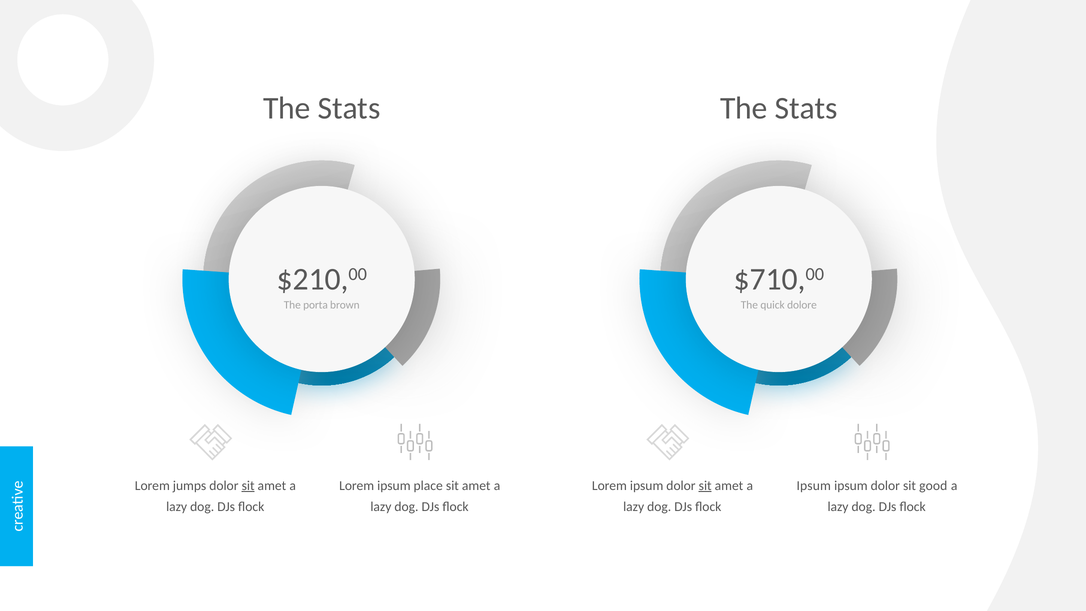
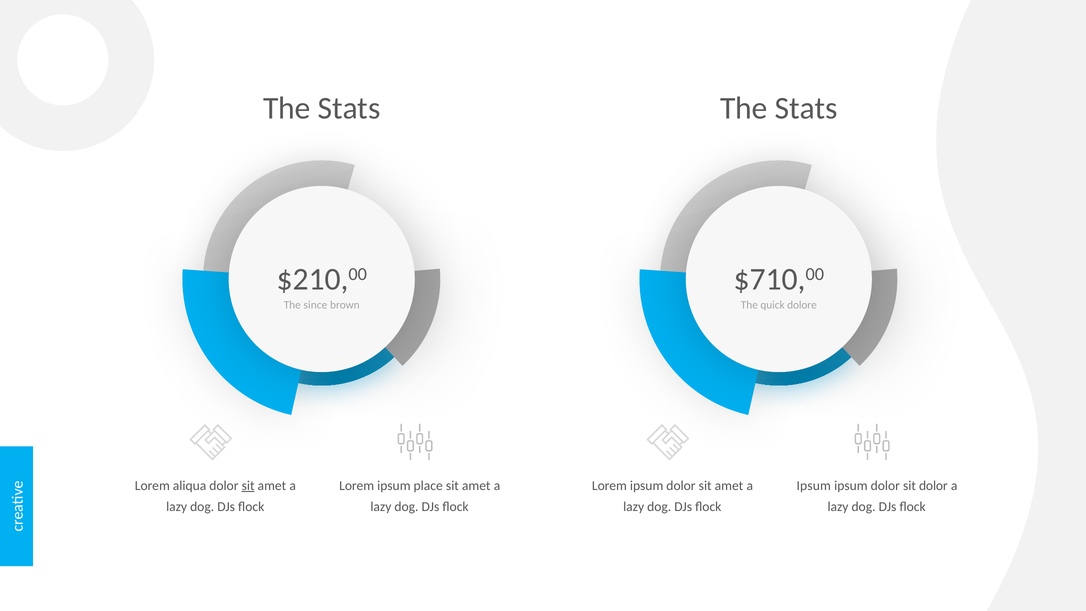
porta: porta -> since
jumps: jumps -> aliqua
sit at (705, 486) underline: present -> none
sit good: good -> dolor
